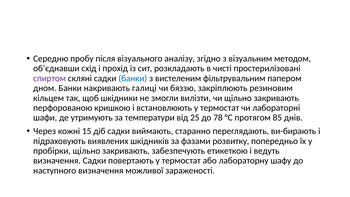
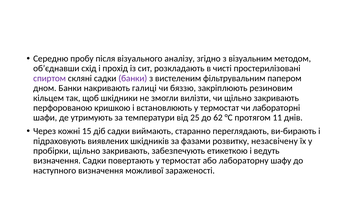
банки at (133, 78) colour: blue -> purple
78: 78 -> 62
85: 85 -> 11
попередньо: попередньо -> незасвічену
